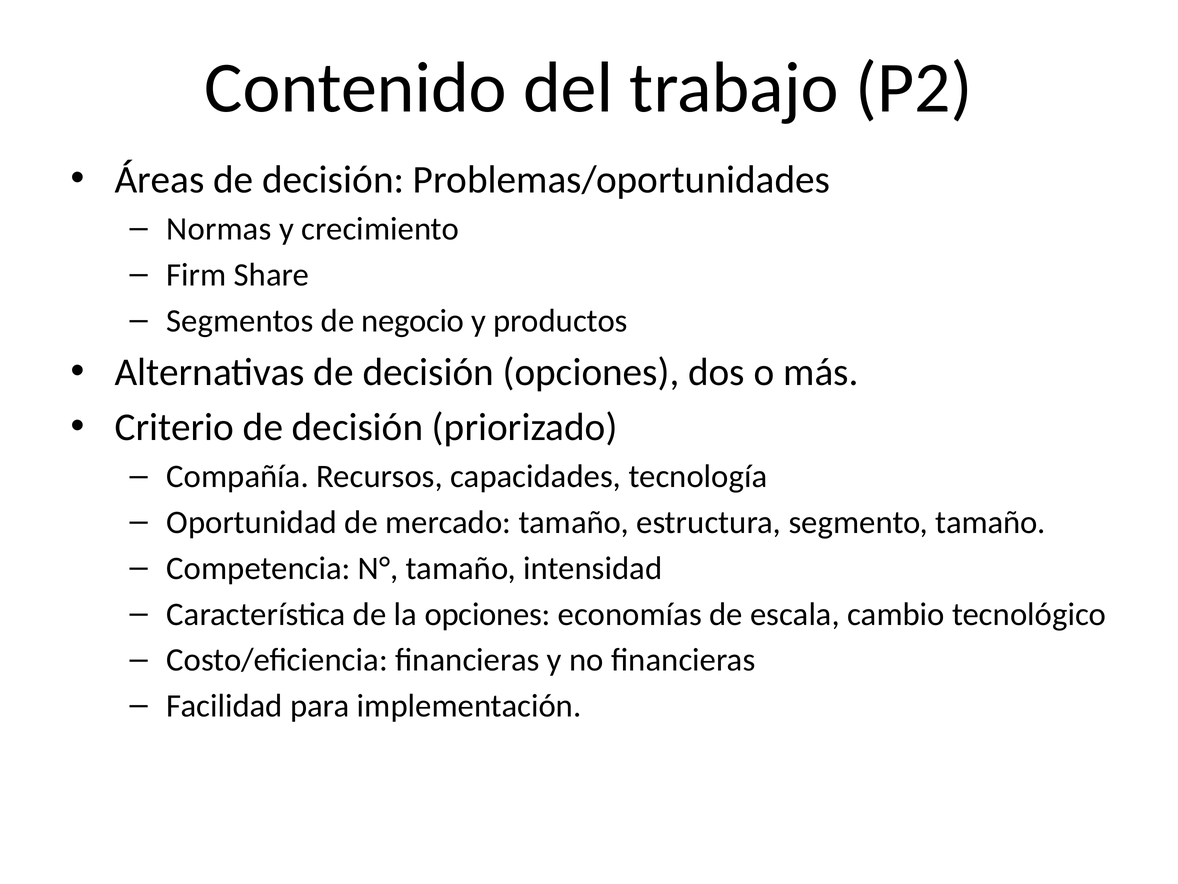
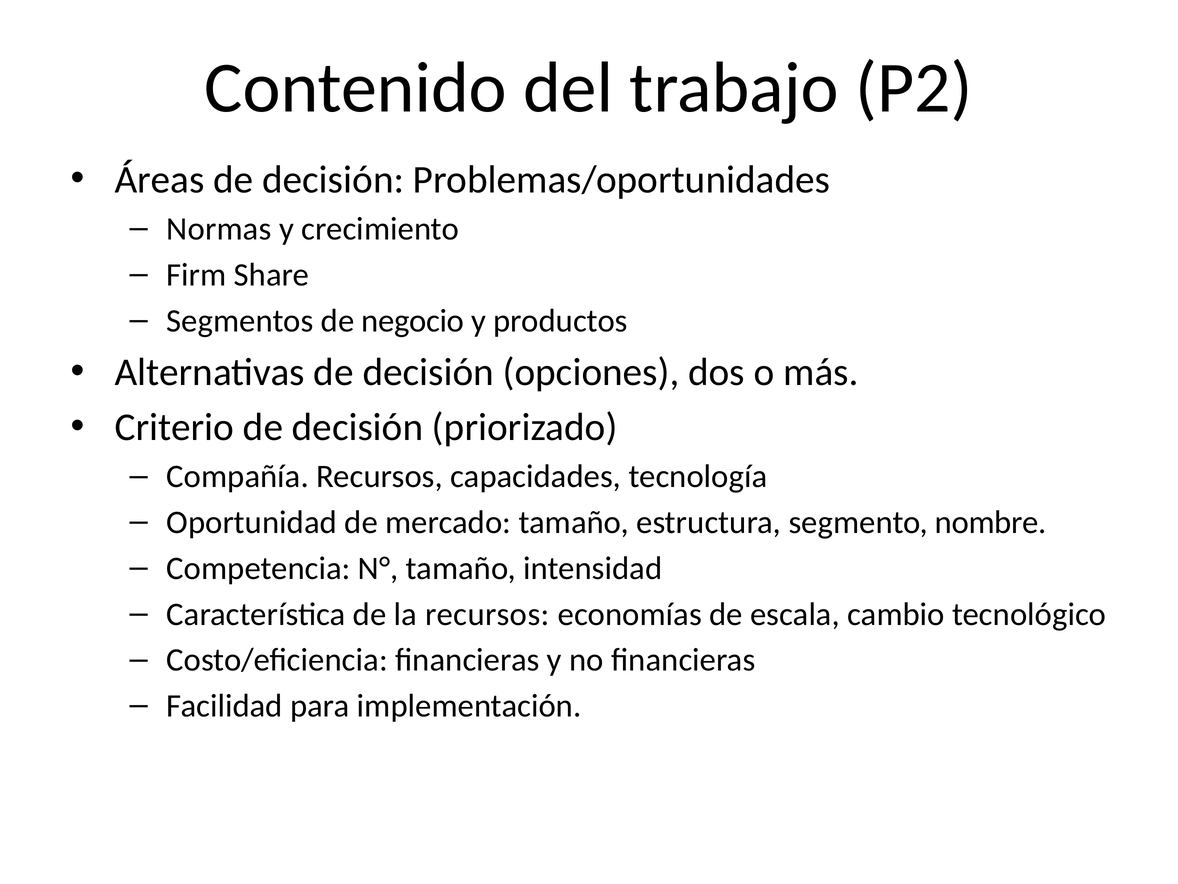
segmento tamaño: tamaño -> nombre
la opciones: opciones -> recursos
